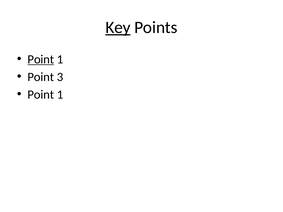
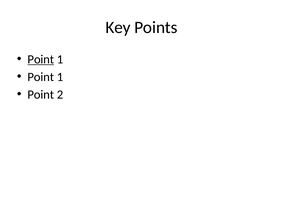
Key underline: present -> none
3 at (60, 77): 3 -> 1
1 at (60, 95): 1 -> 2
